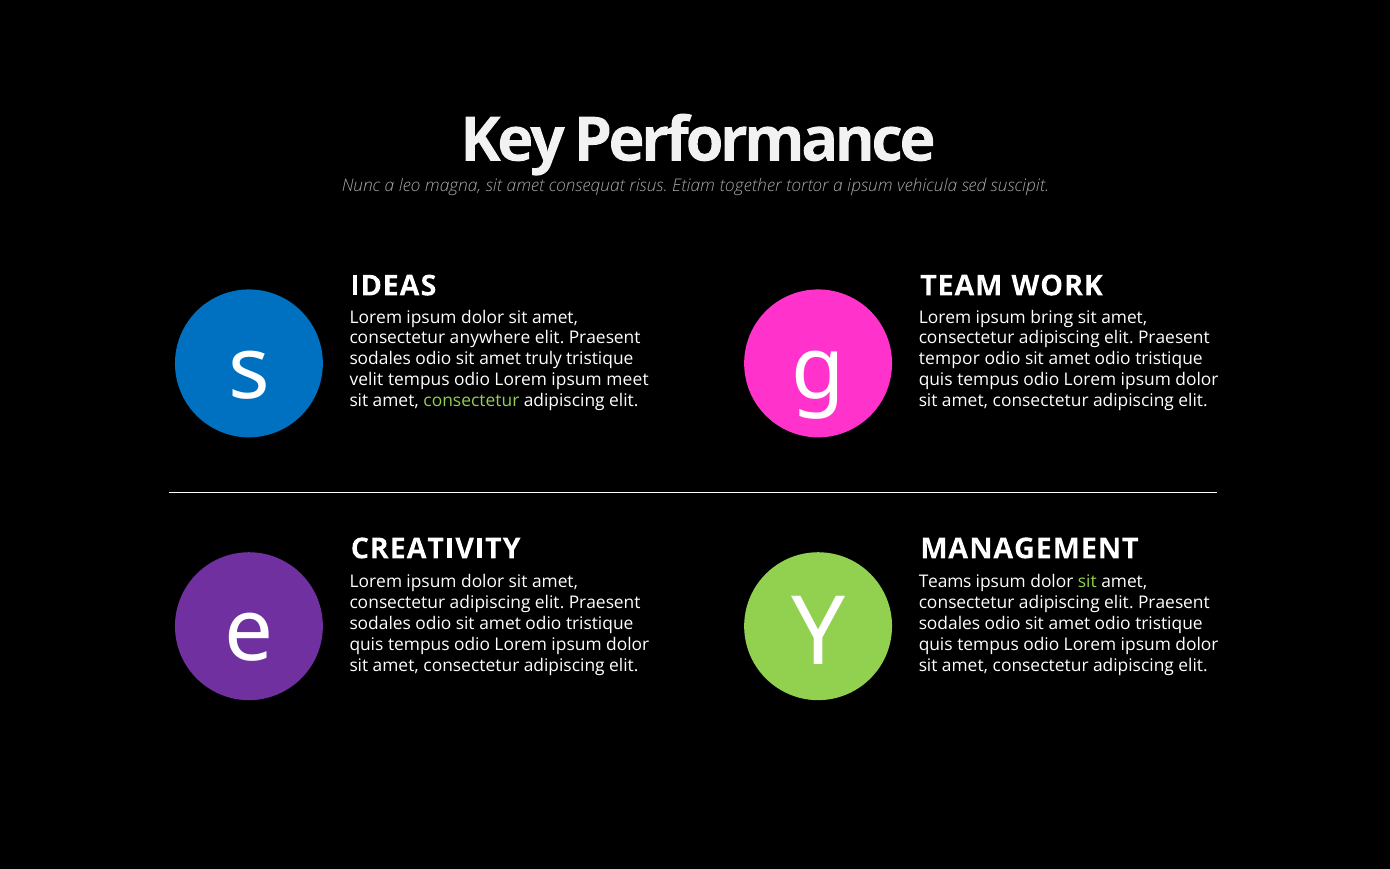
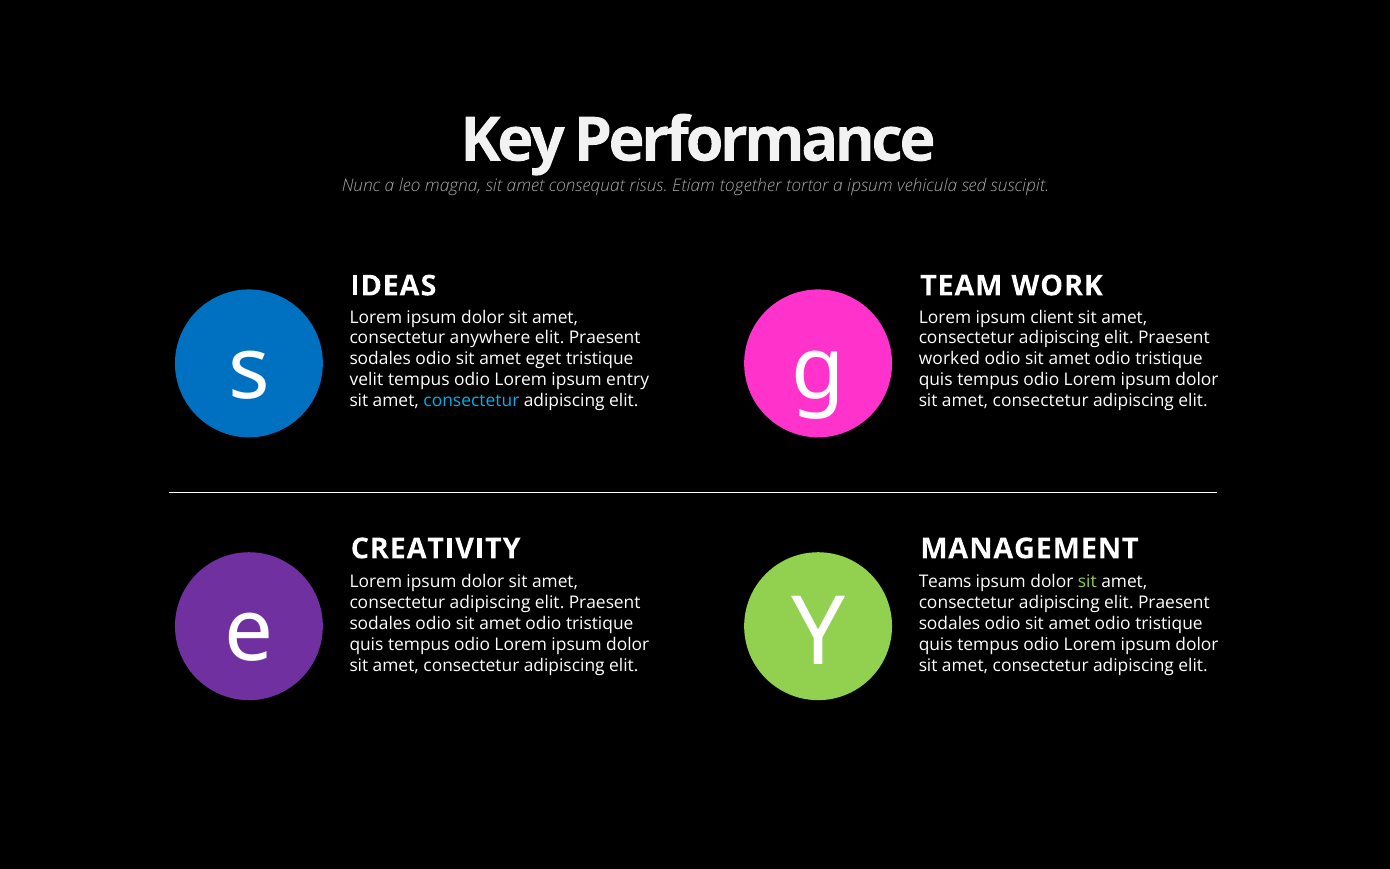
bring: bring -> client
truly: truly -> eget
tempor: tempor -> worked
meet: meet -> entry
consectetur at (471, 401) colour: light green -> light blue
